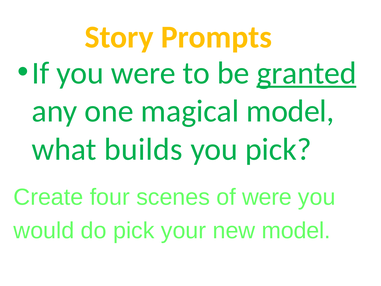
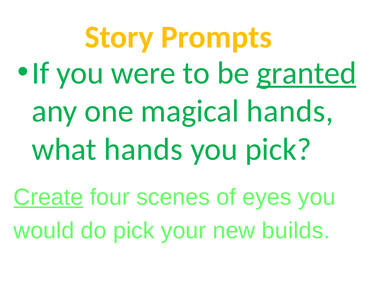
magical model: model -> hands
what builds: builds -> hands
Create underline: none -> present
of were: were -> eyes
new model: model -> builds
